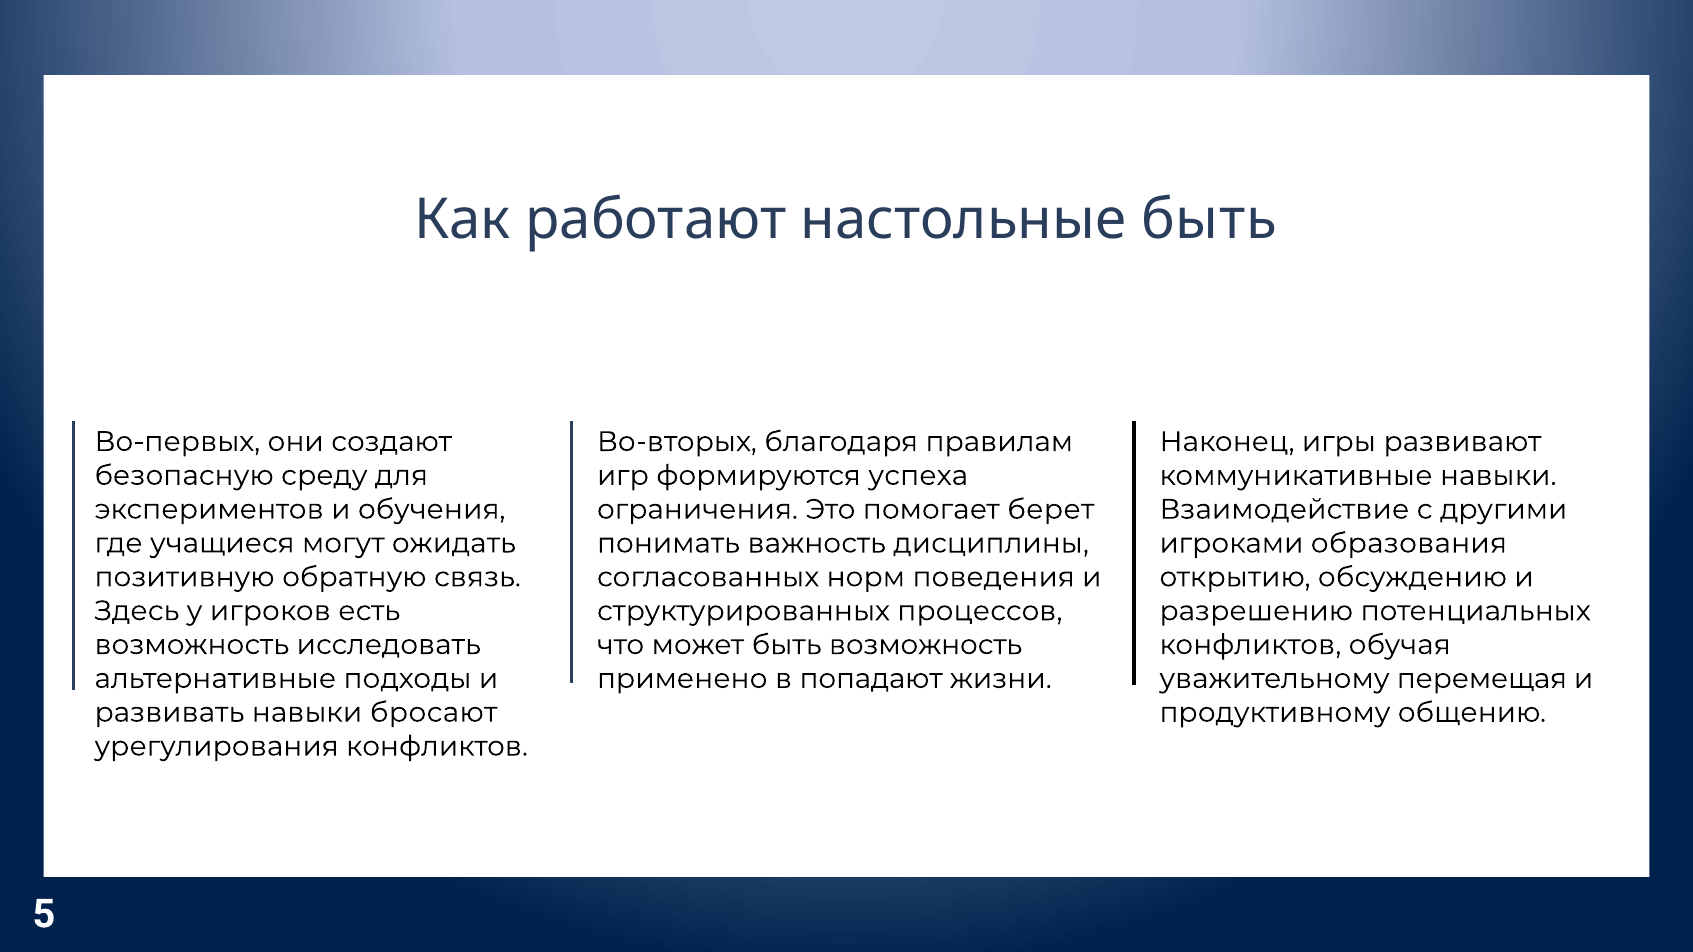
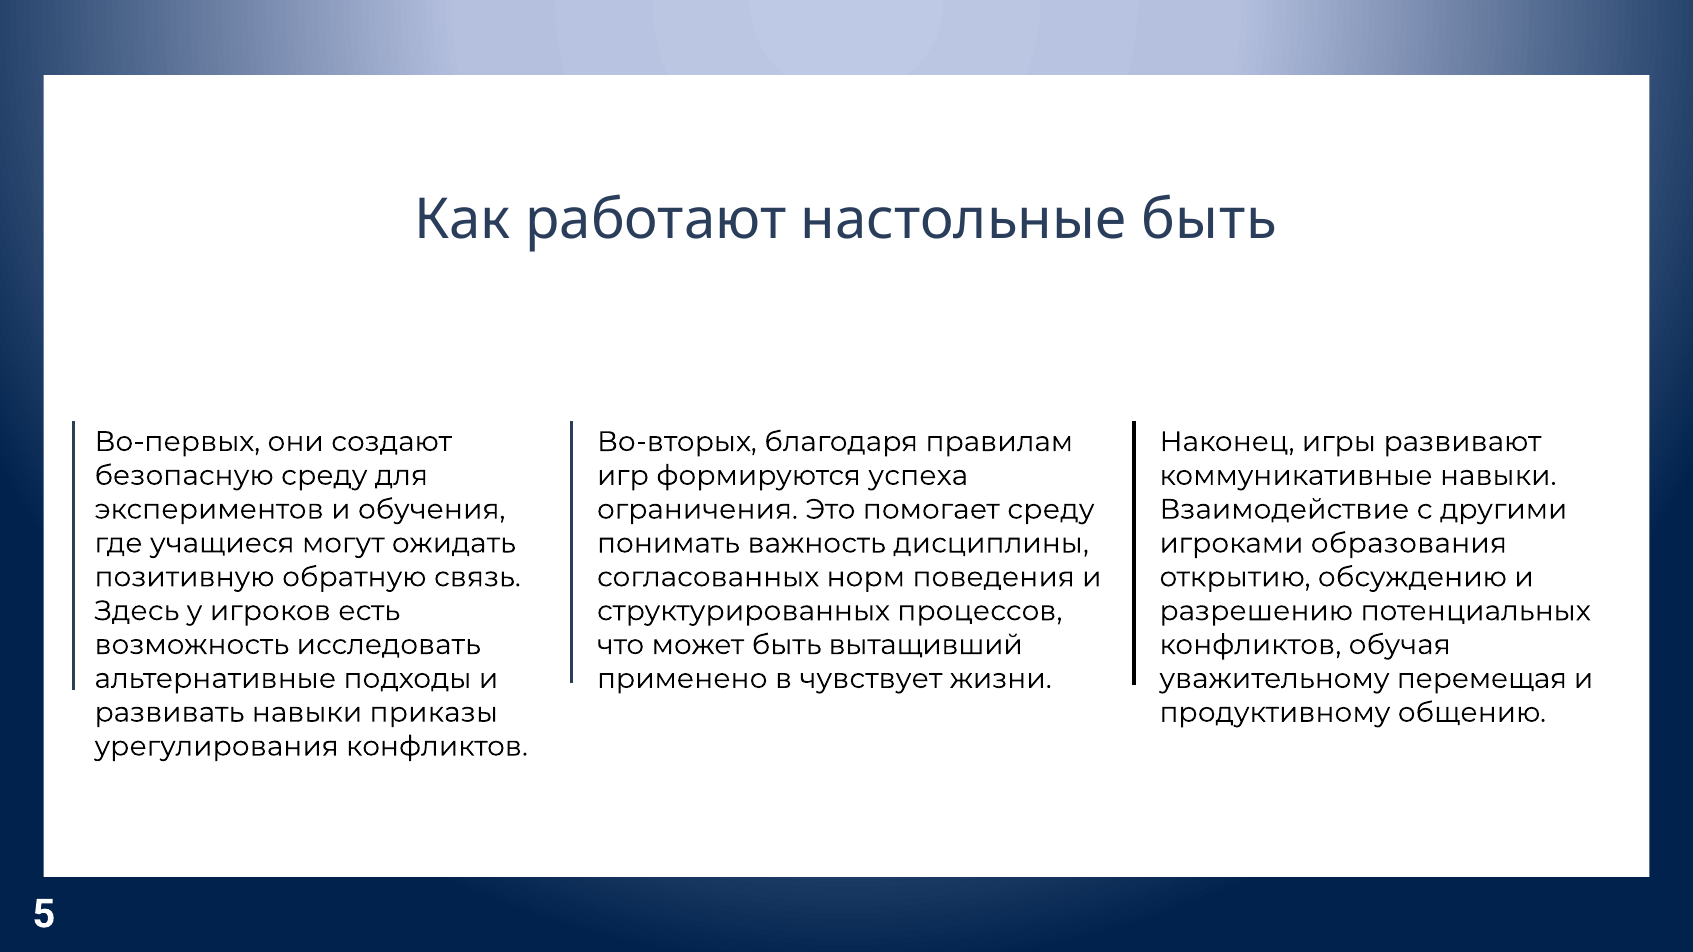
помогает берет: берет -> среду
быть возможность: возможность -> вытащивший
попадают: попадают -> чувствует
бросают: бросают -> приказы
